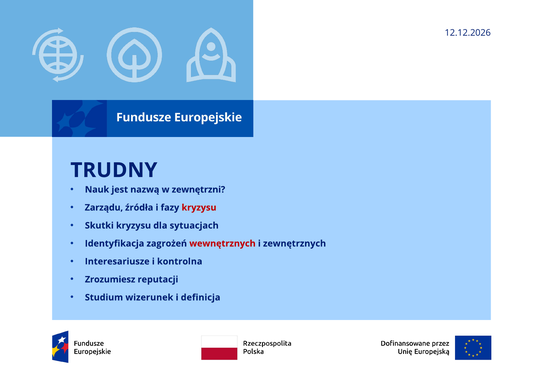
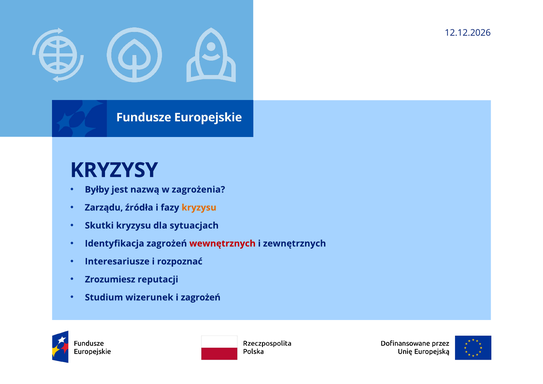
TRUDNY: TRUDNY -> KRYZYSY
Nauk: Nauk -> Byłby
zewnętrzni: zewnętrzni -> zagrożenia
kryzysu at (199, 208) colour: red -> orange
kontrolna: kontrolna -> rozpoznać
i definicja: definicja -> zagrożeń
